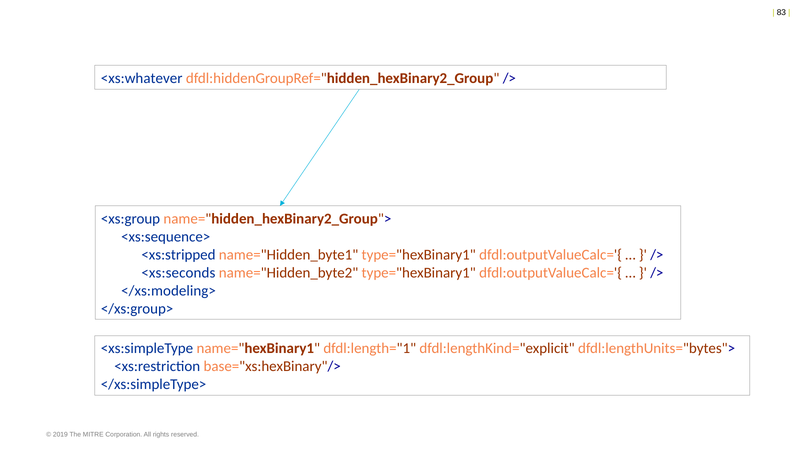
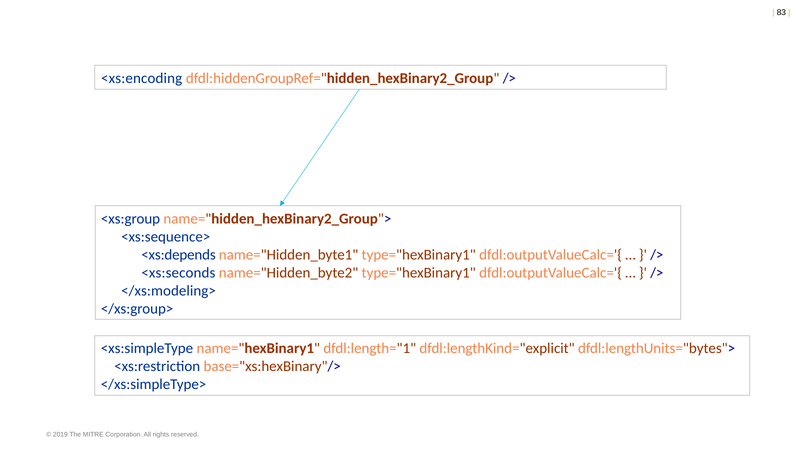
<xs:whatever: <xs:whatever -> <xs:encoding
<xs:stripped: <xs:stripped -> <xs:depends
